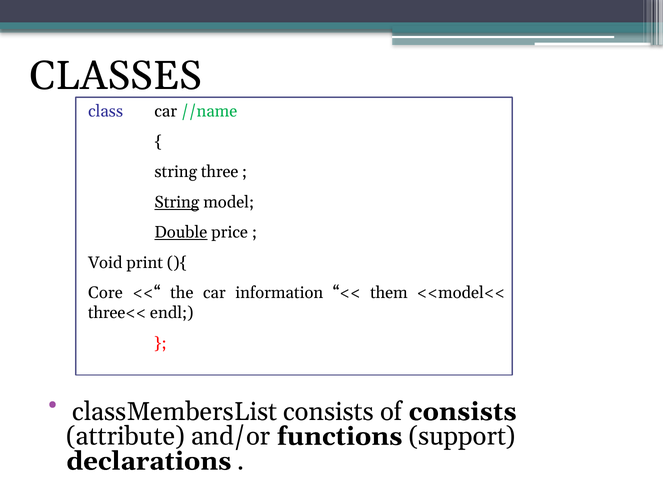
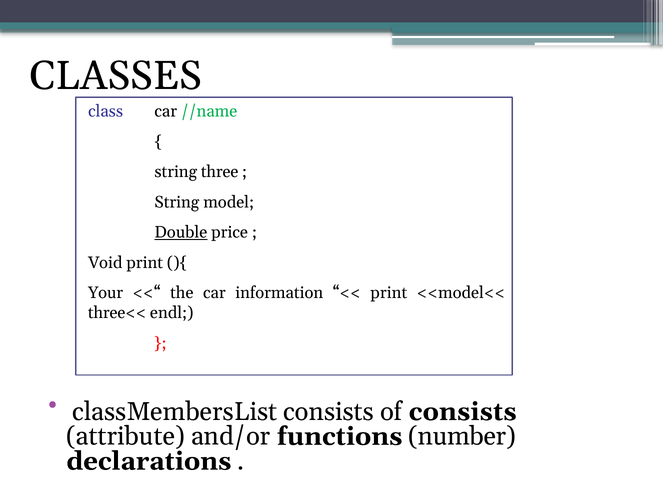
String at (177, 202) underline: present -> none
Core: Core -> Your
them at (389, 293): them -> print
support: support -> number
